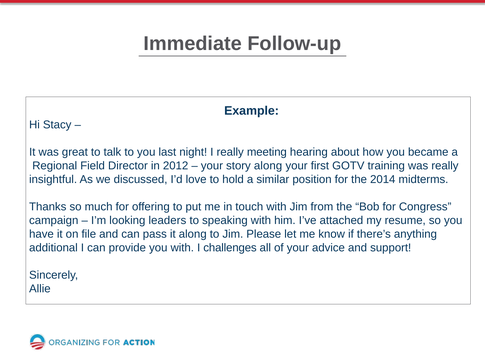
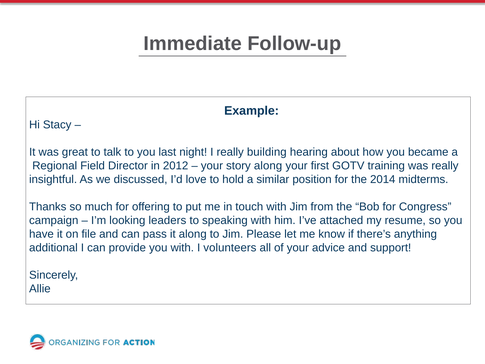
meeting at (267, 152): meeting -> building
challenges: challenges -> volunteers
